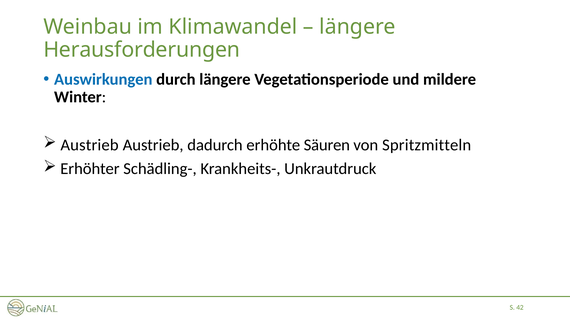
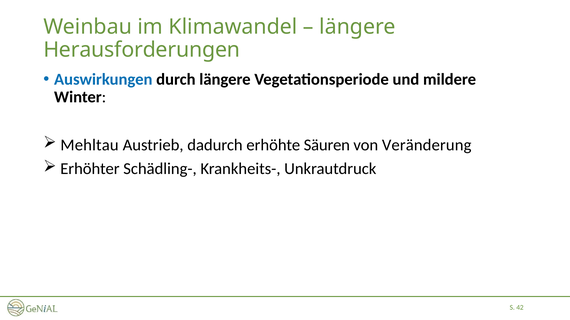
Austrieb at (90, 145): Austrieb -> Mehltau
Spritzmitteln: Spritzmitteln -> Veränderung
